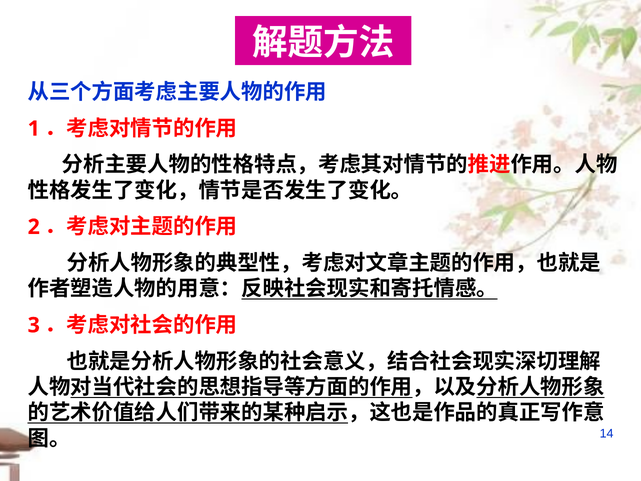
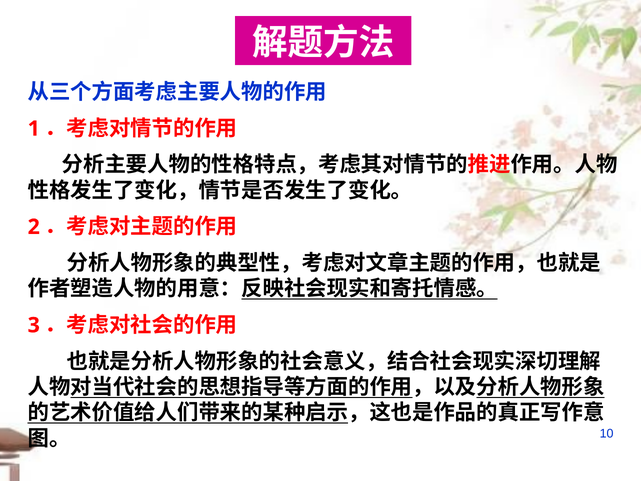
14: 14 -> 10
